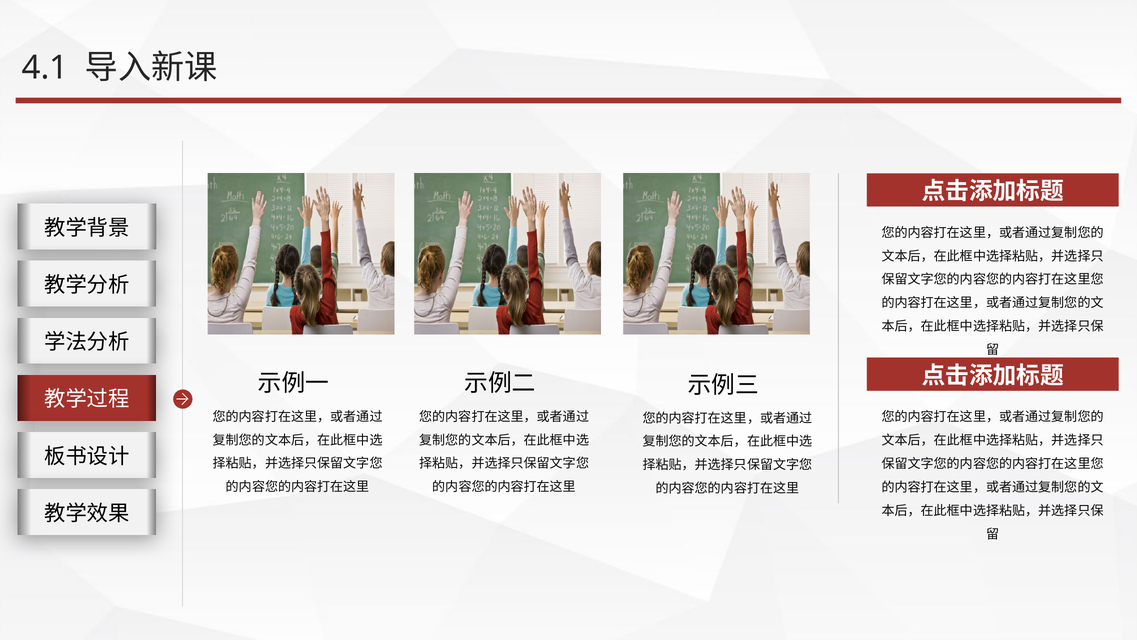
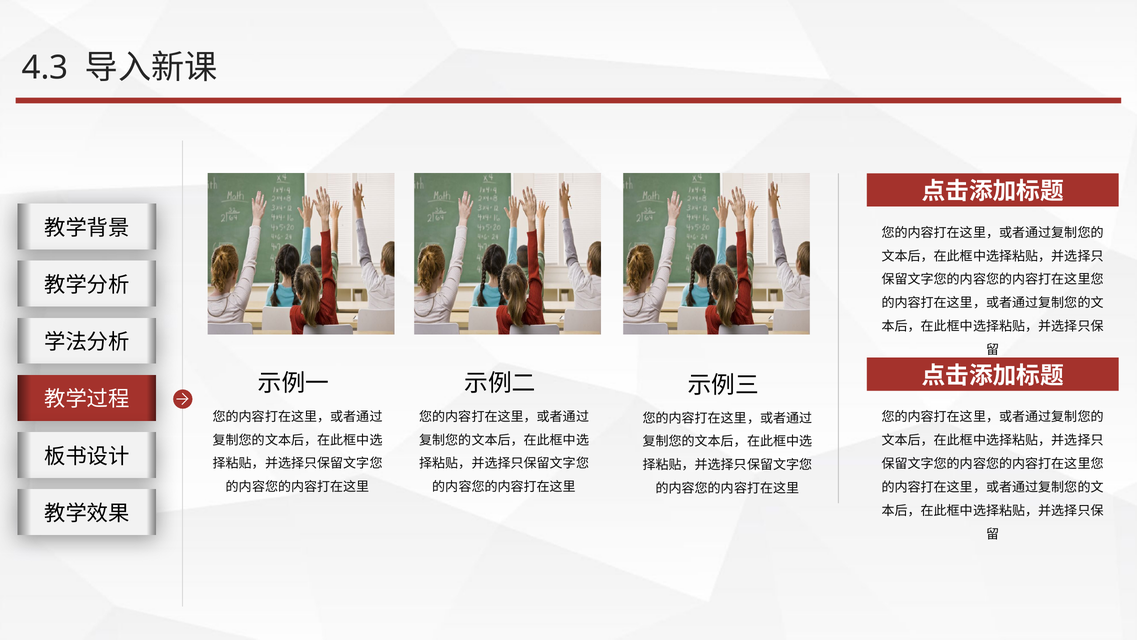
4.1: 4.1 -> 4.3
